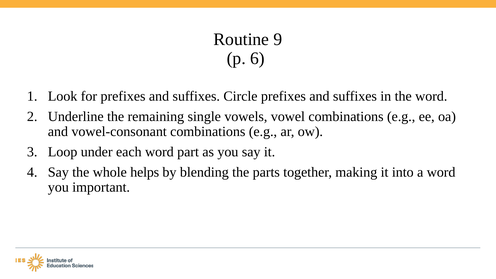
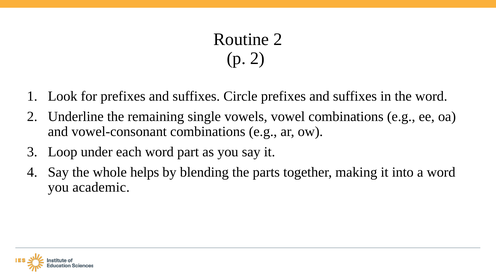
Routine 9: 9 -> 2
p 6: 6 -> 2
important: important -> academic
